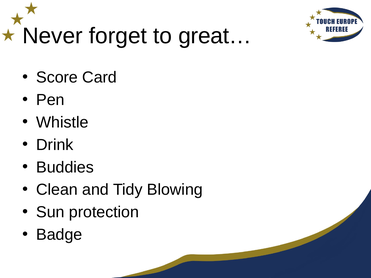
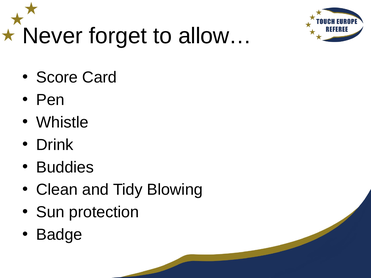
great…: great… -> allow…
